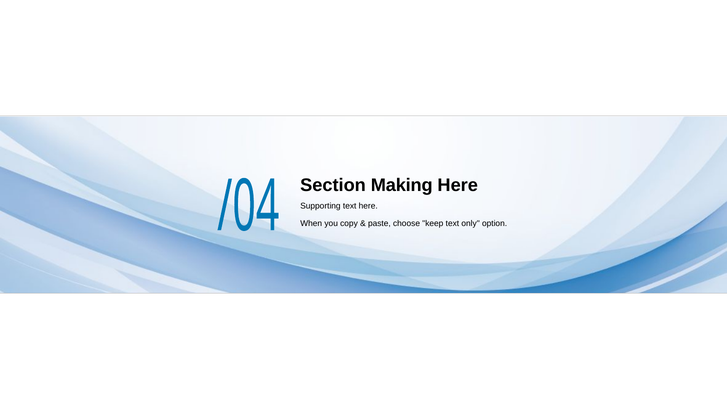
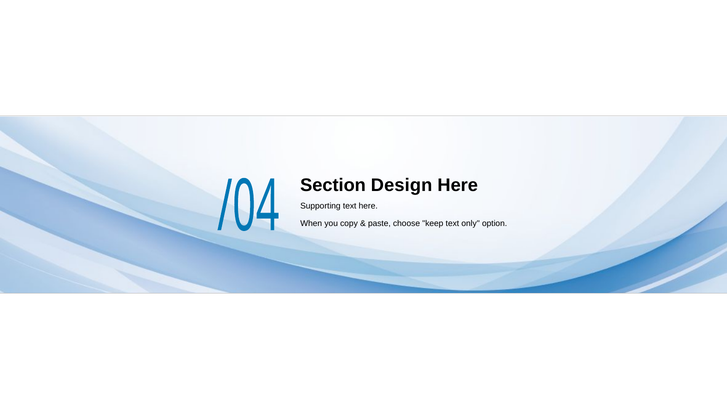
Making: Making -> Design
